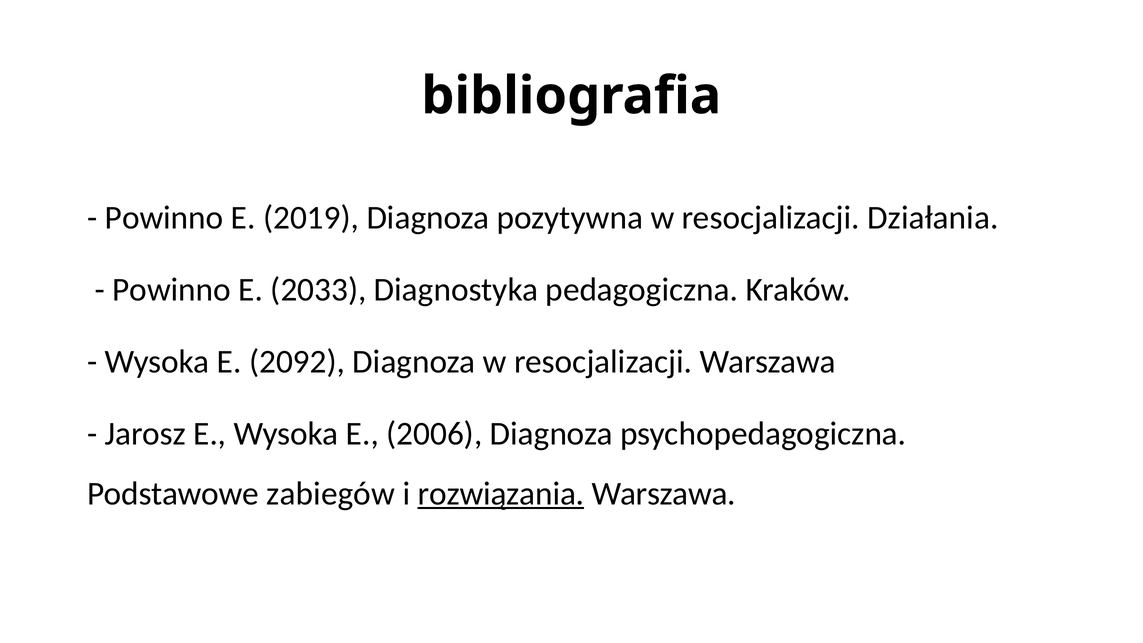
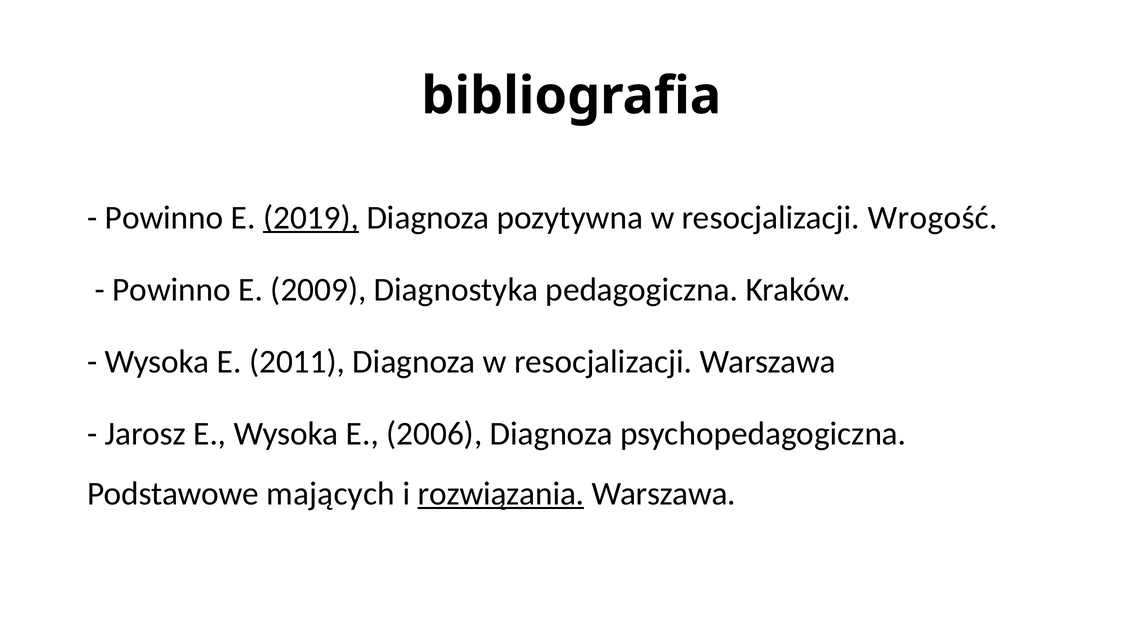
2019 underline: none -> present
Działania: Działania -> Wrogość
2033: 2033 -> 2009
2092: 2092 -> 2011
zabiegów: zabiegów -> mających
